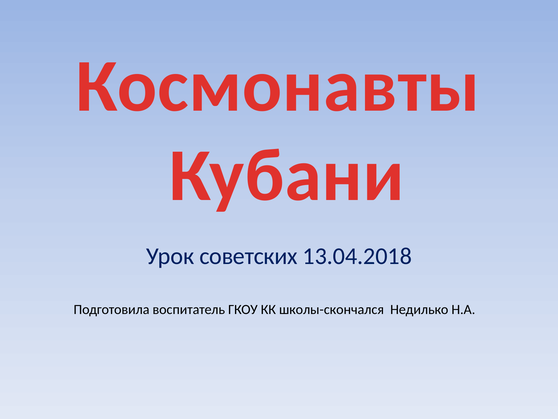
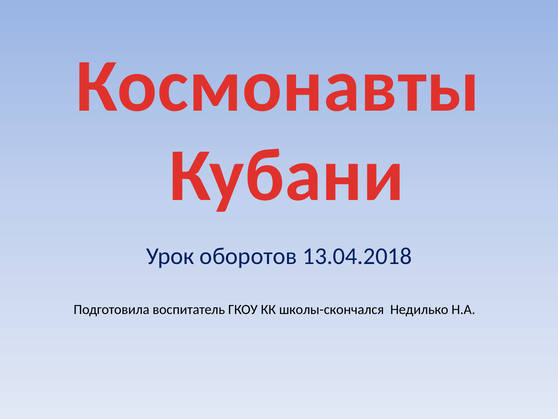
советских: советских -> оборотов
